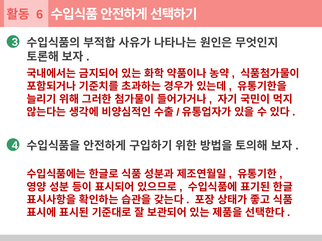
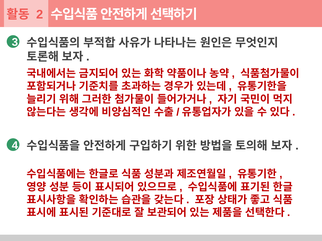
6: 6 -> 2
